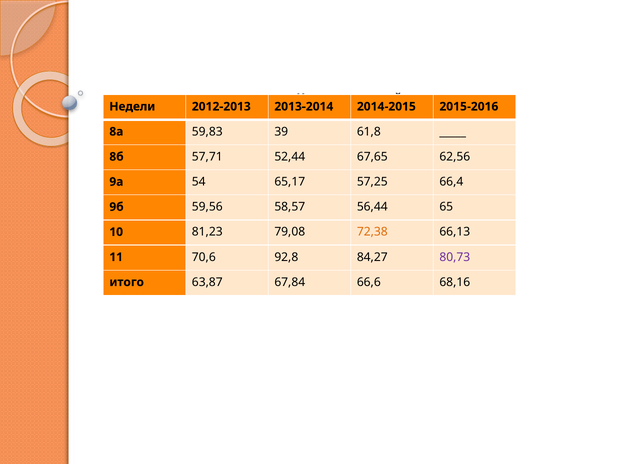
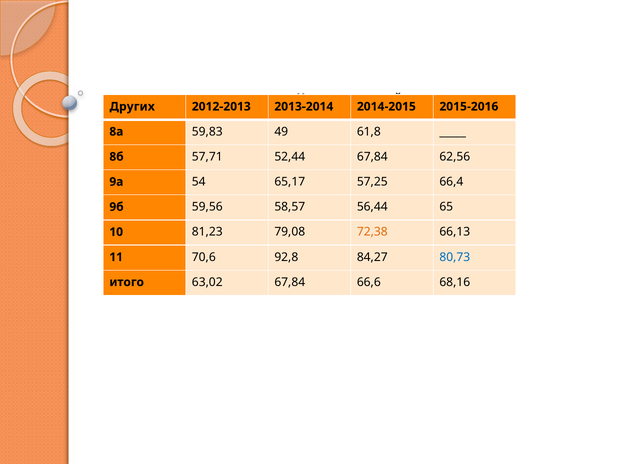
Недели: Недели -> Других
39: 39 -> 49
52,44 67,65: 67,65 -> 67,84
80,73 colour: purple -> blue
63,87: 63,87 -> 63,02
